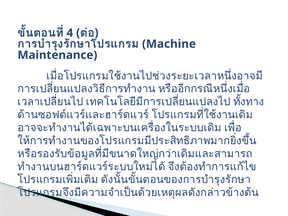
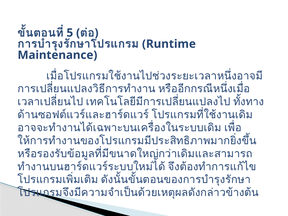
4: 4 -> 5
Machine: Machine -> Runtime
